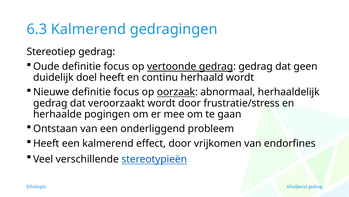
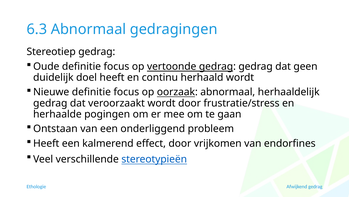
6.3 Kalmerend: Kalmerend -> Abnormaal
